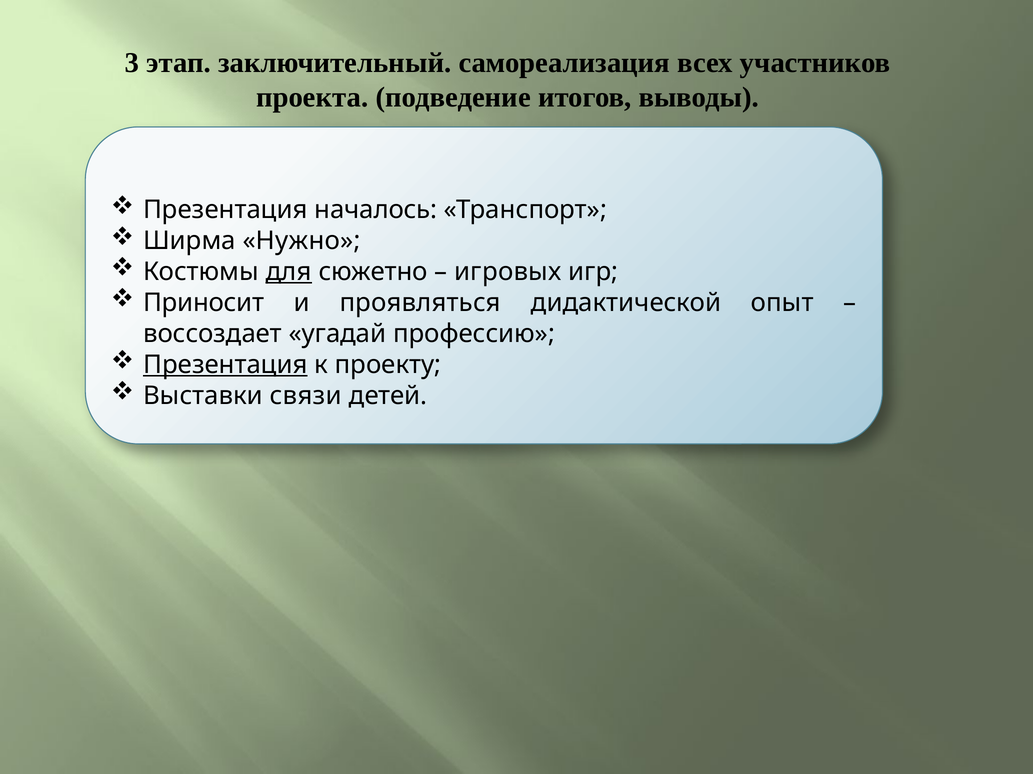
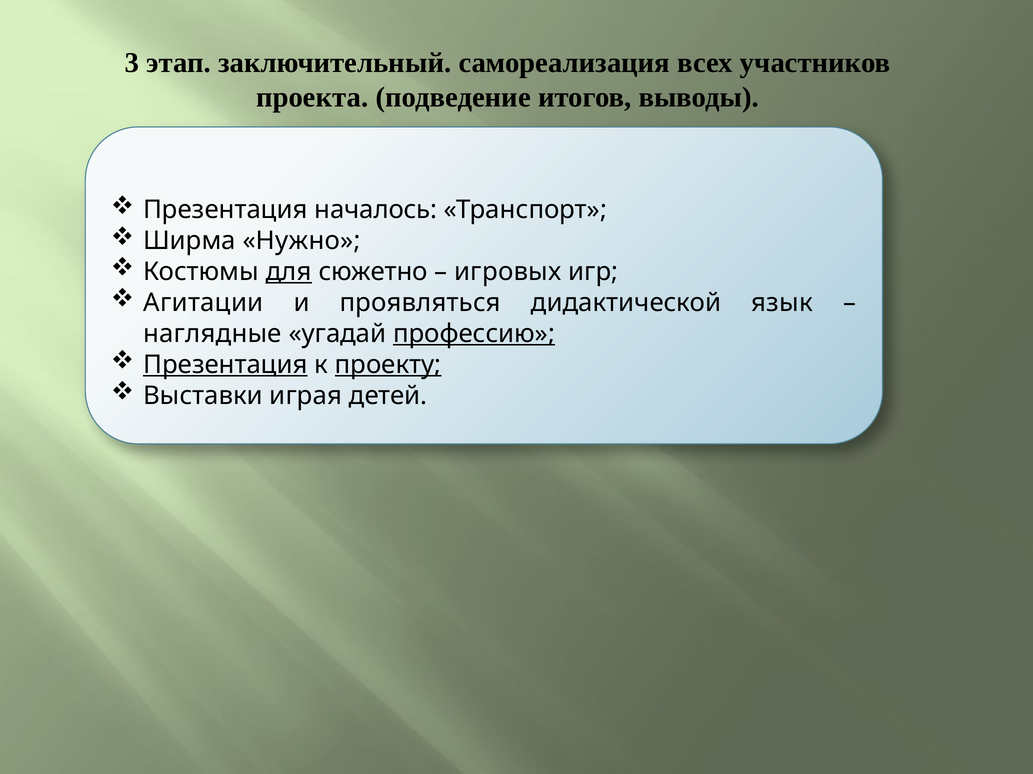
Приносит: Приносит -> Агитации
опыт: опыт -> язык
воссоздает: воссоздает -> наглядные
профессию underline: none -> present
проекту underline: none -> present
связи: связи -> играя
